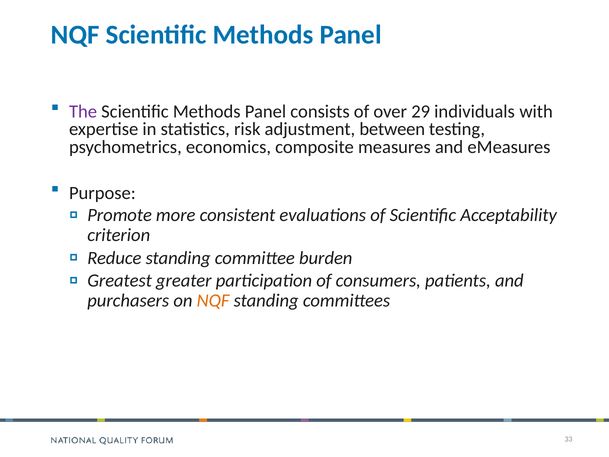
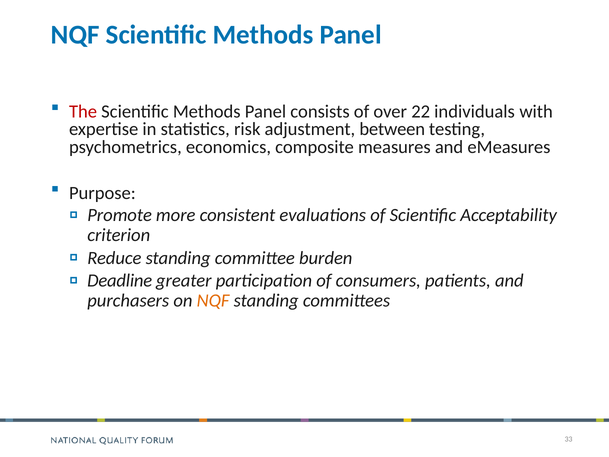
The colour: purple -> red
29: 29 -> 22
Greatest: Greatest -> Deadline
